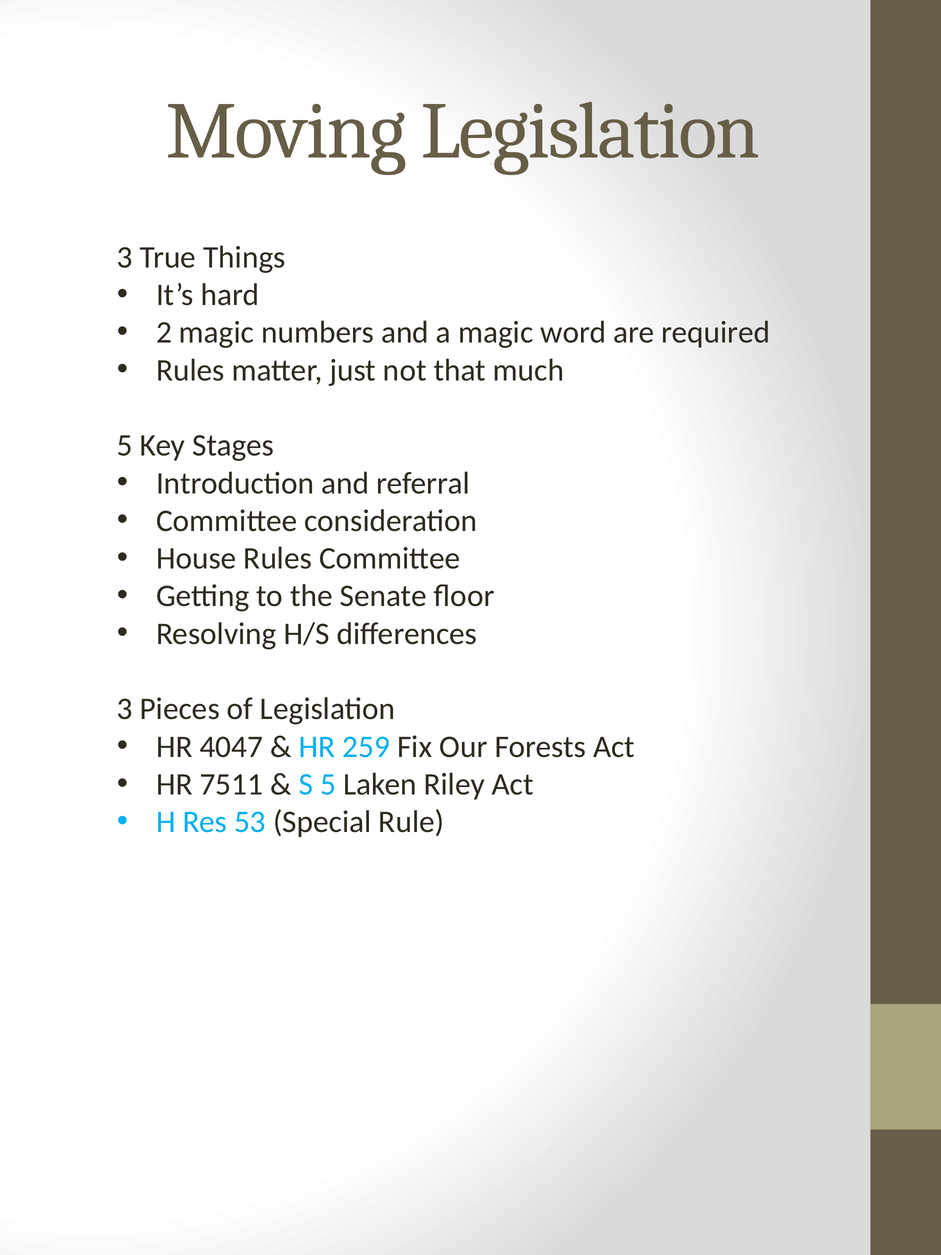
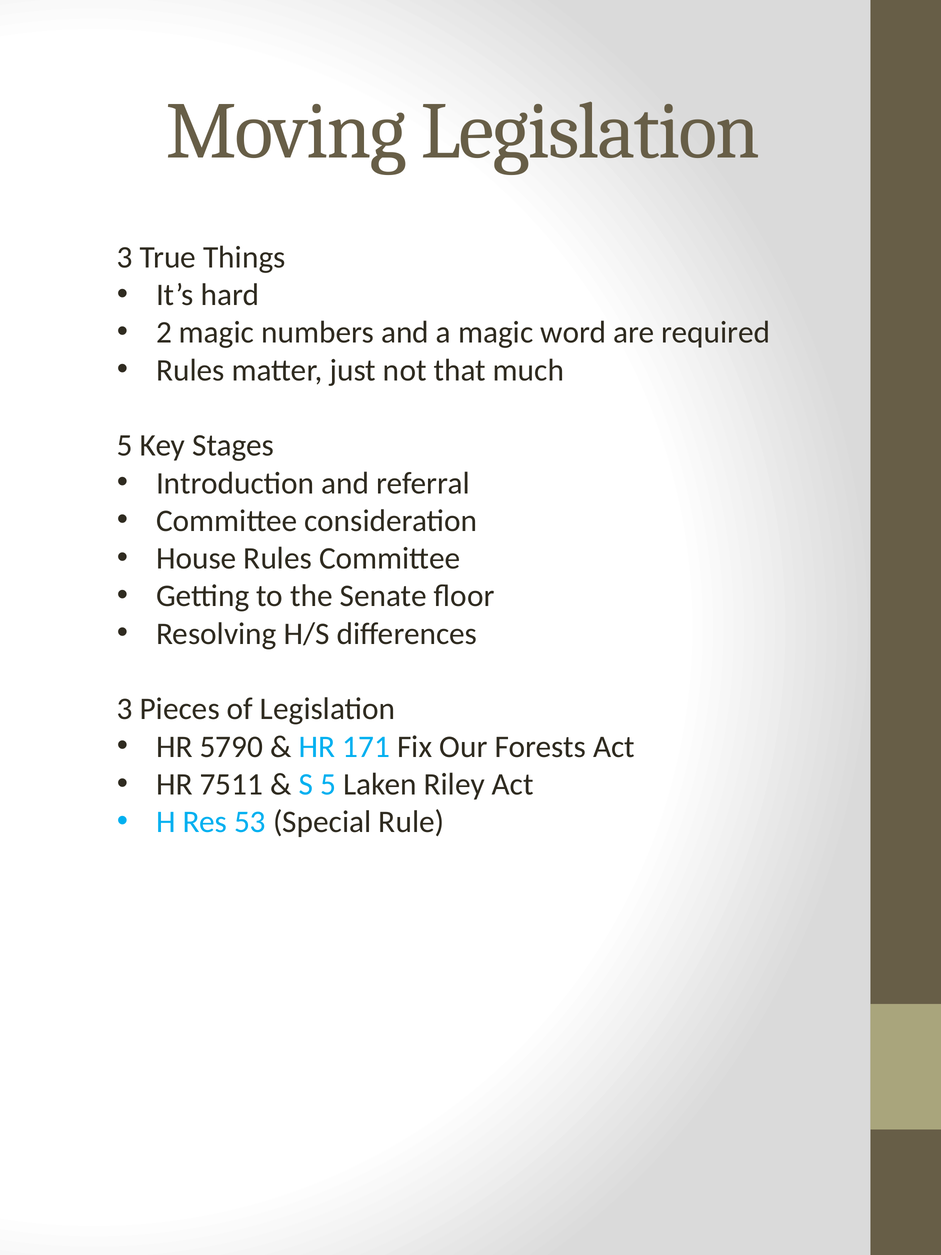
4047: 4047 -> 5790
259: 259 -> 171
